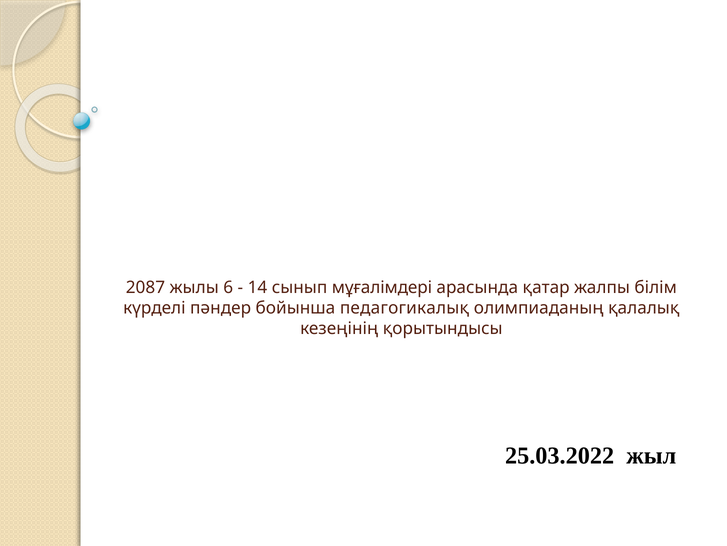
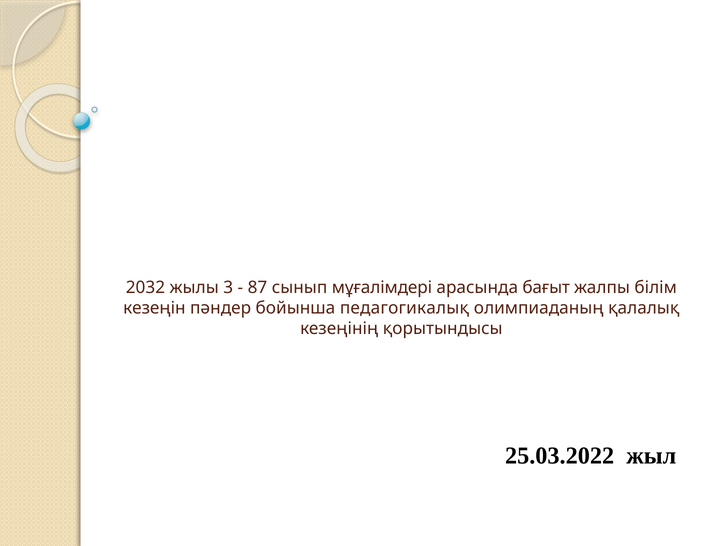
2087: 2087 -> 2032
6: 6 -> 3
14: 14 -> 87
қатар: қатар -> бағыт
күрделі: күрделі -> кезеңін
